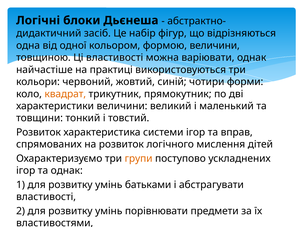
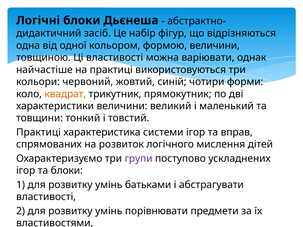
Розвиток at (39, 132): Розвиток -> Практиці
групи colour: orange -> purple
та однак: однак -> блоки
